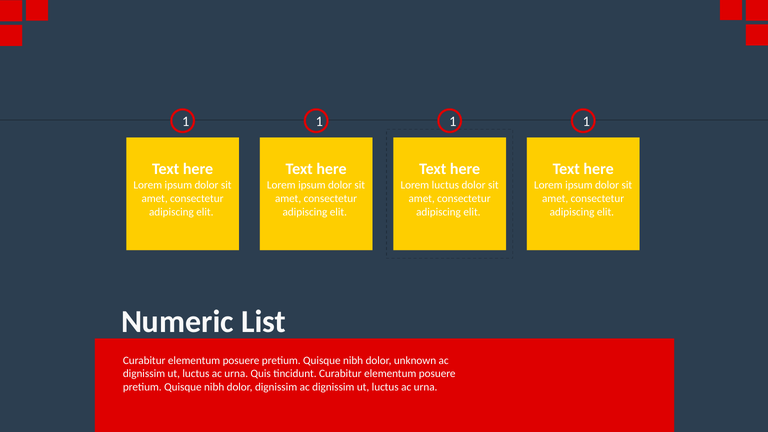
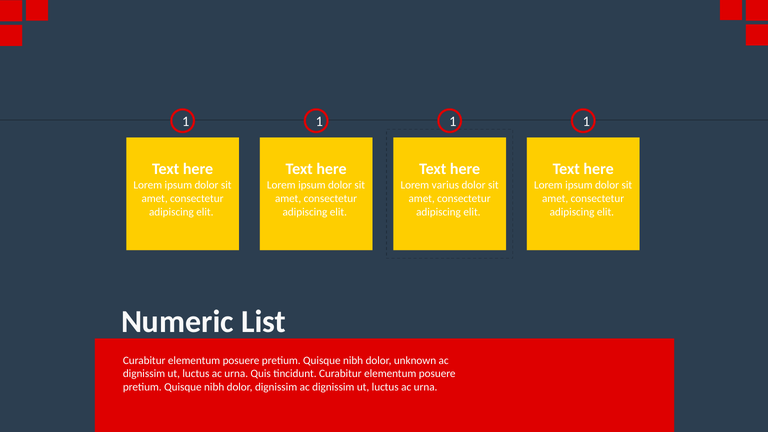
Lorem luctus: luctus -> varius
